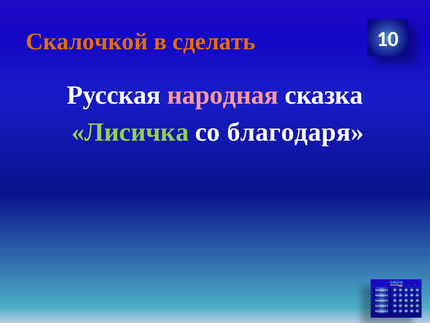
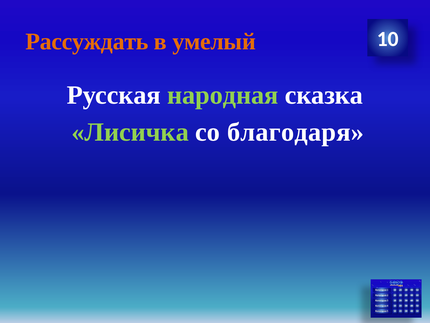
Скалочкой: Скалочкой -> Рассуждать
сделать: сделать -> умелый
народная colour: pink -> light green
